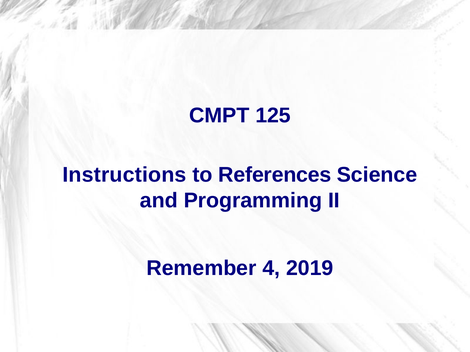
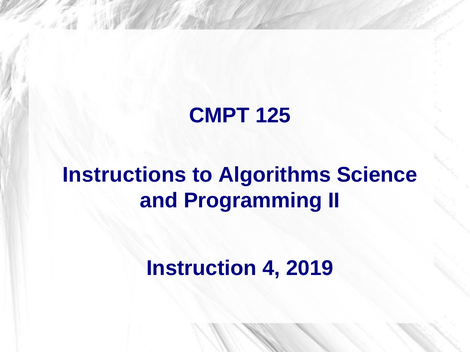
References: References -> Algorithms
Remember: Remember -> Instruction
